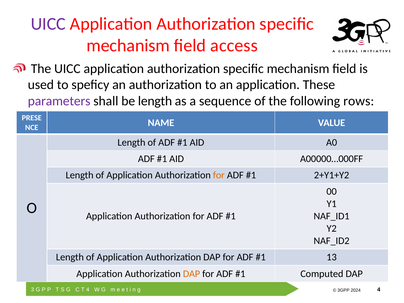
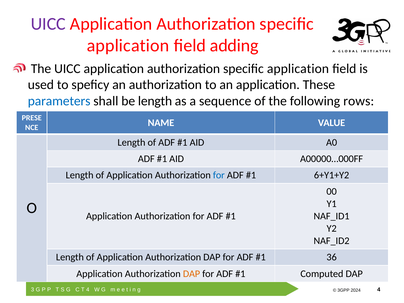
mechanism at (128, 45): mechanism -> application
access: access -> adding
mechanism at (298, 69): mechanism -> application
parameters colour: purple -> blue
for at (219, 175) colour: orange -> blue
2+Y1+Y2: 2+Y1+Y2 -> 6+Y1+Y2
13: 13 -> 36
